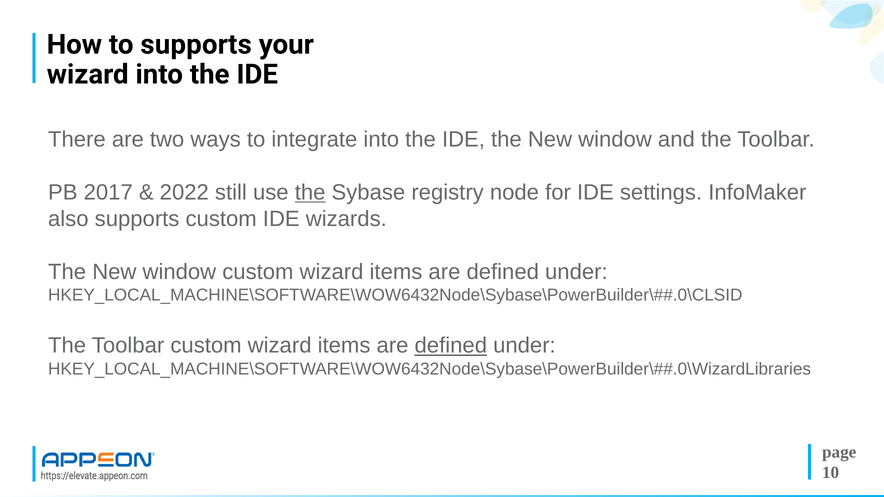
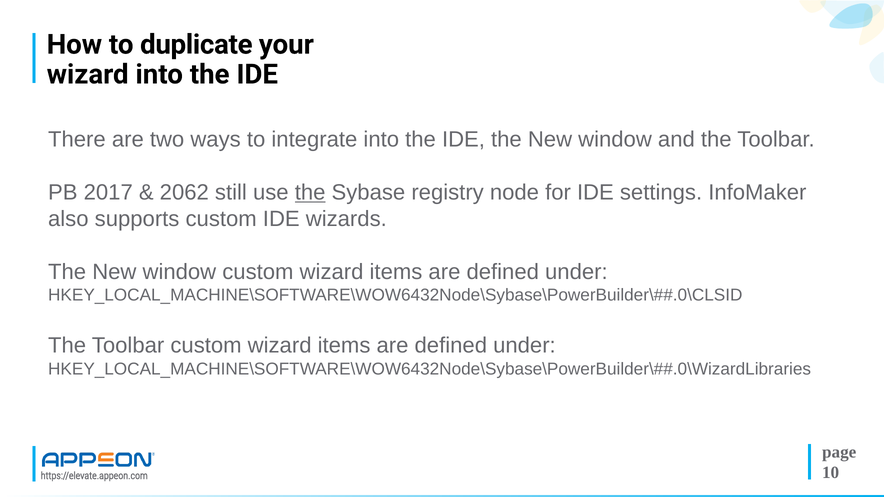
to supports: supports -> duplicate
2022: 2022 -> 2062
defined at (451, 346) underline: present -> none
